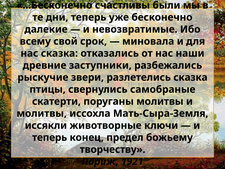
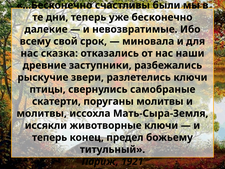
разлетелись сказка: сказка -> ключи
творчеству: творчеству -> титульный
